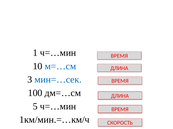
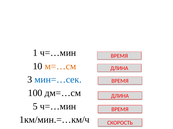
м=…см colour: blue -> orange
